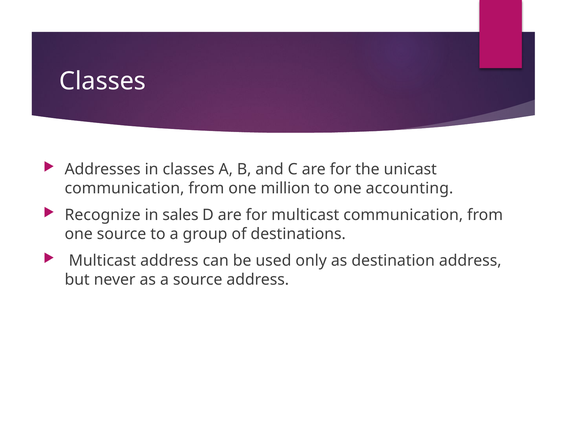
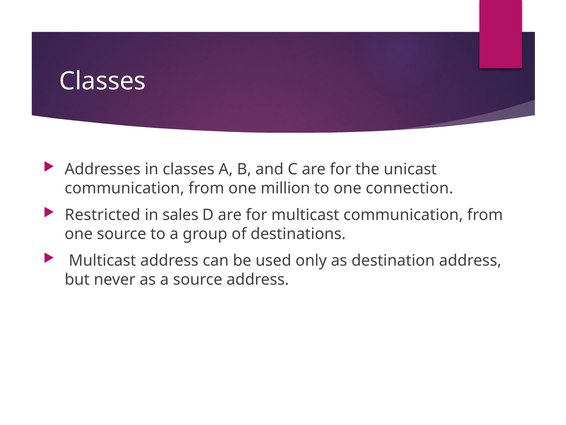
accounting: accounting -> connection
Recognize: Recognize -> Restricted
